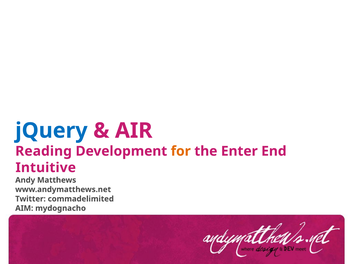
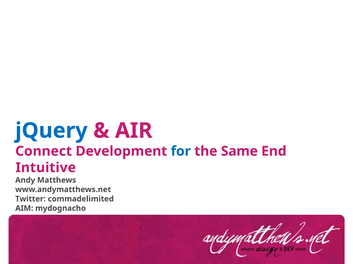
Reading: Reading -> Connect
for colour: orange -> blue
Enter: Enter -> Same
